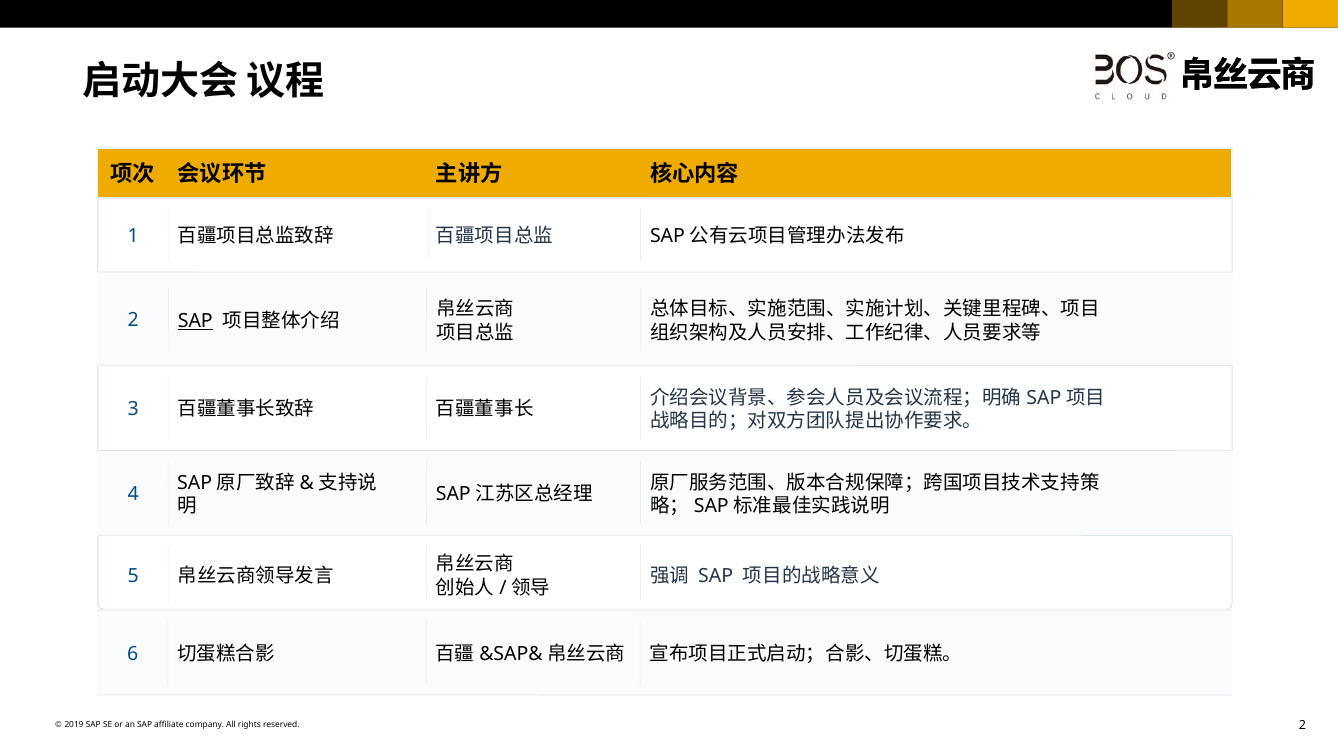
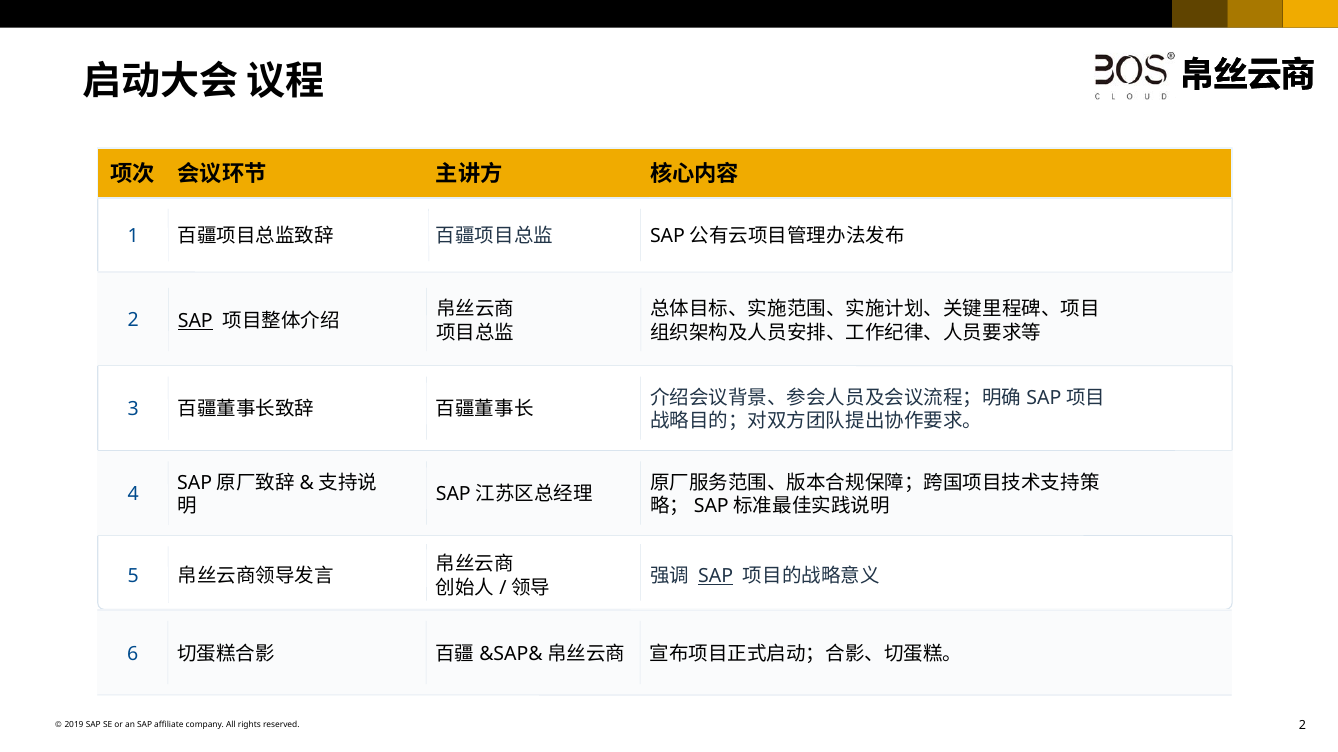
SAP at (716, 576) underline: none -> present
